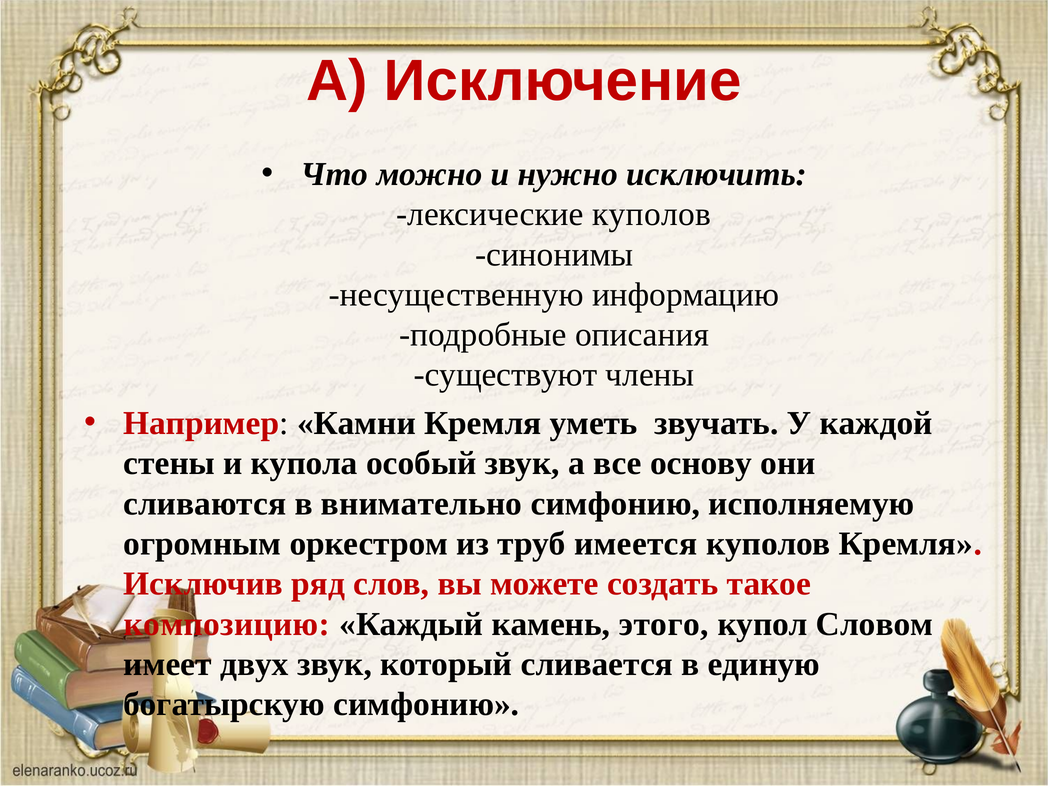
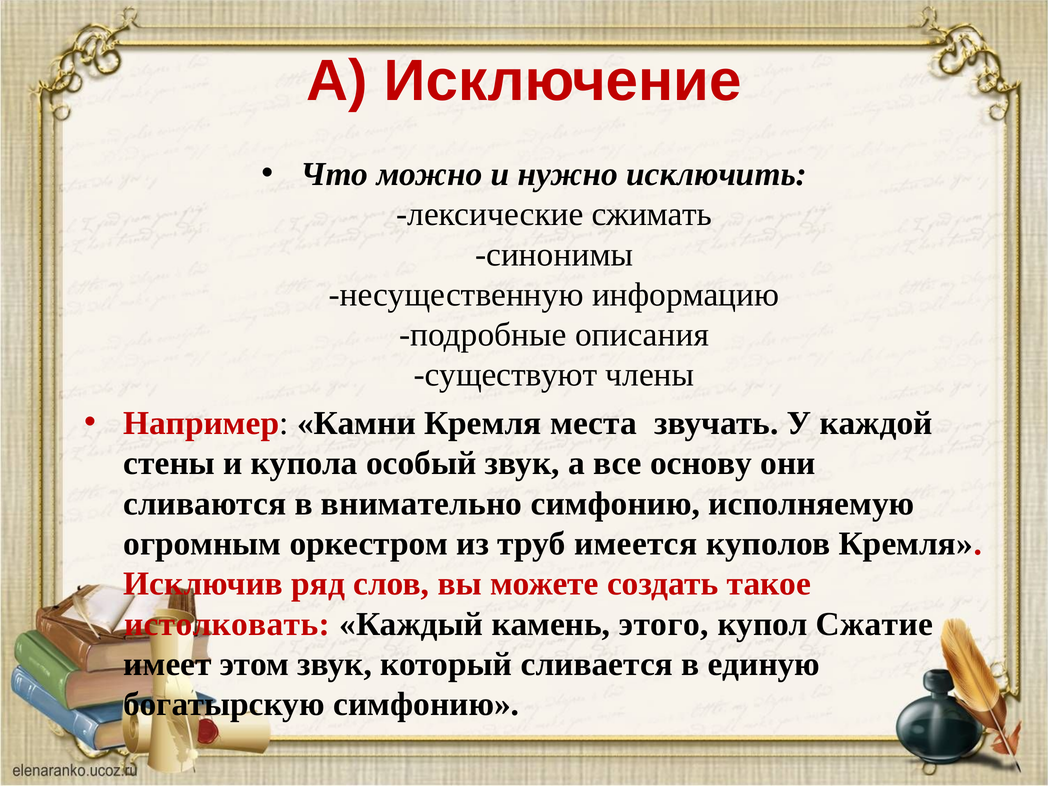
лексические куполов: куполов -> сжимать
уметь: уметь -> места
композицию: композицию -> истолковать
Словом: Словом -> Сжатие
двух: двух -> этом
